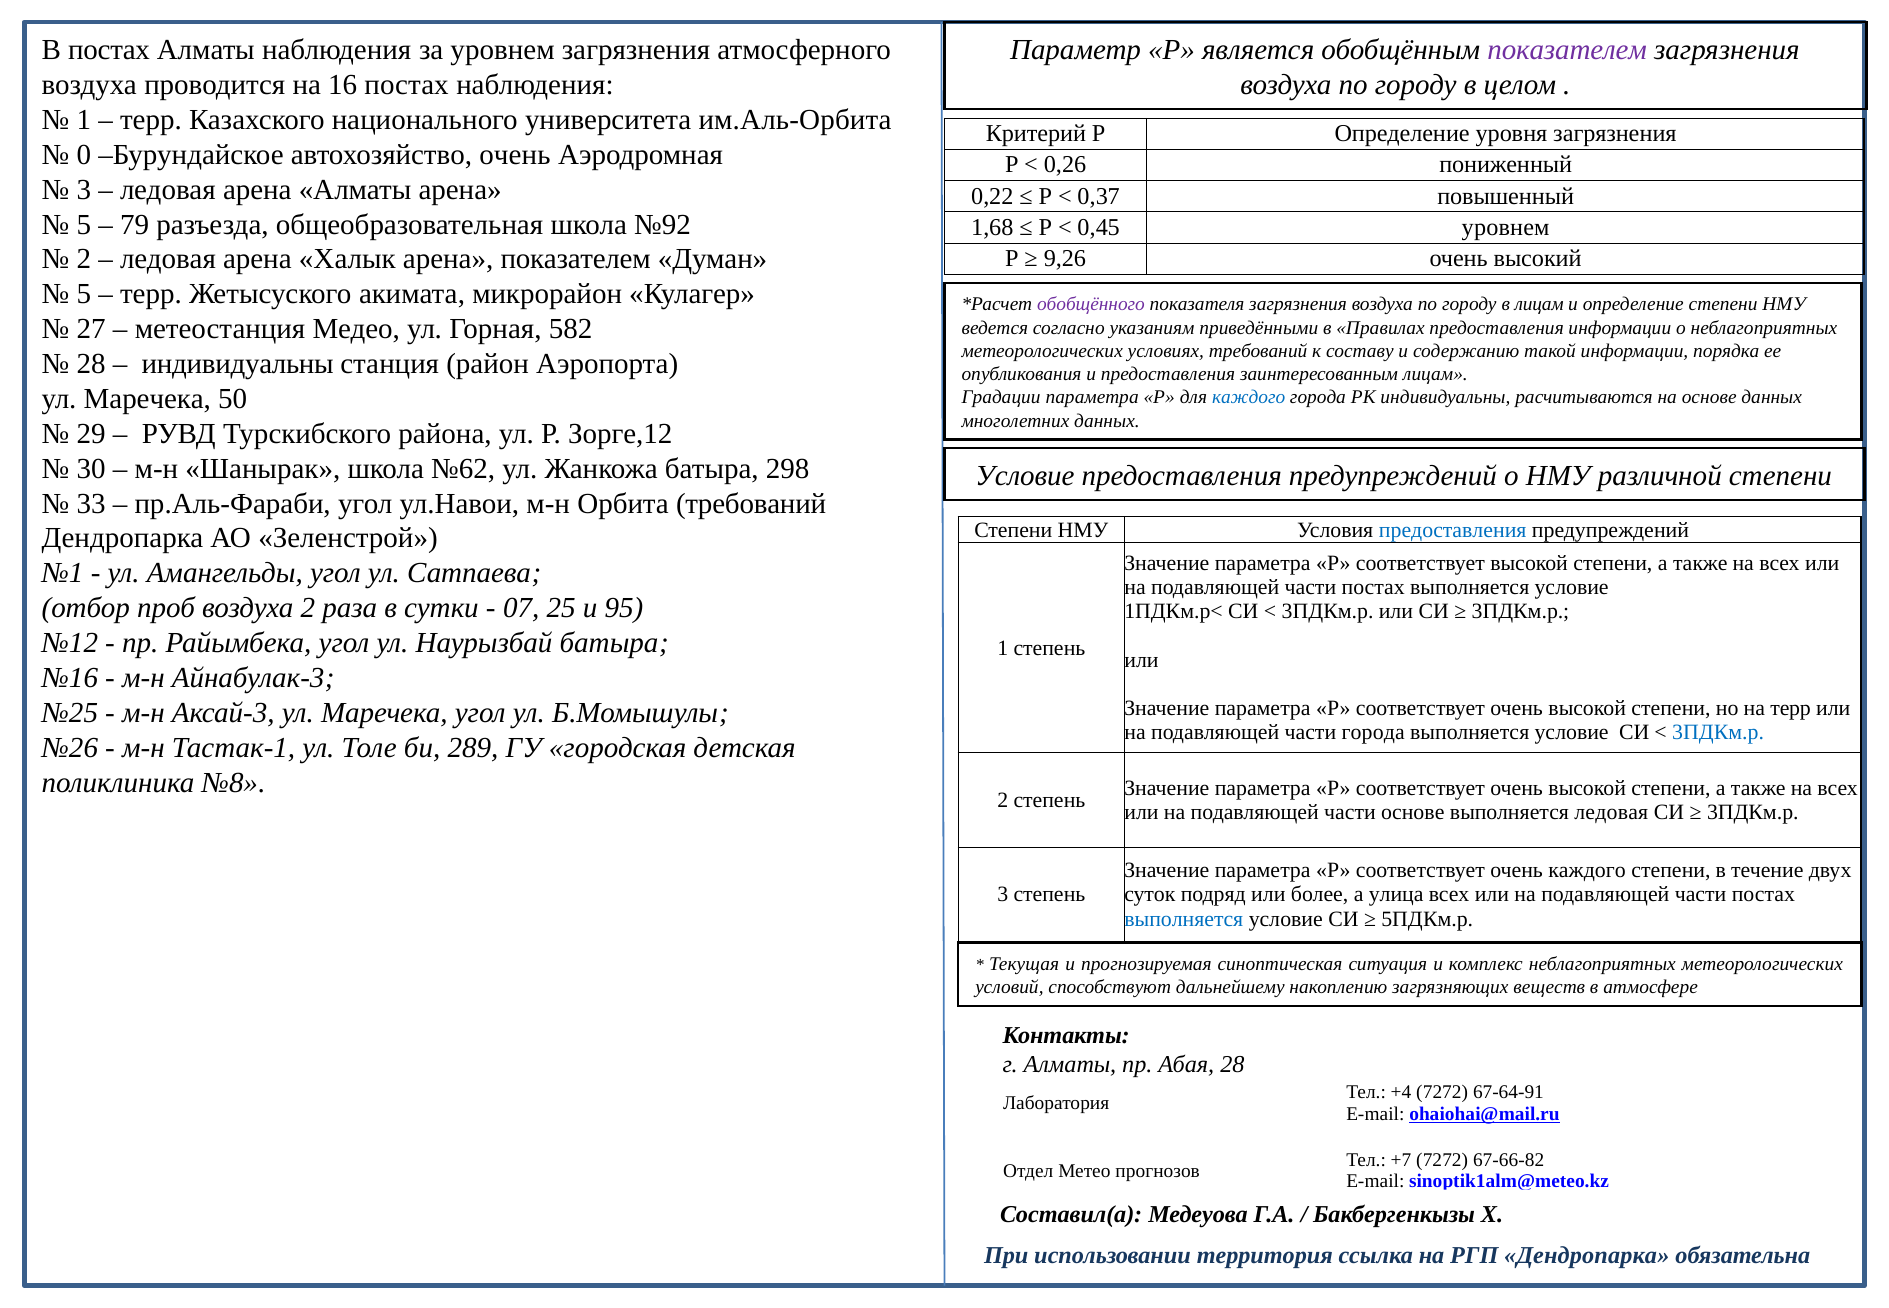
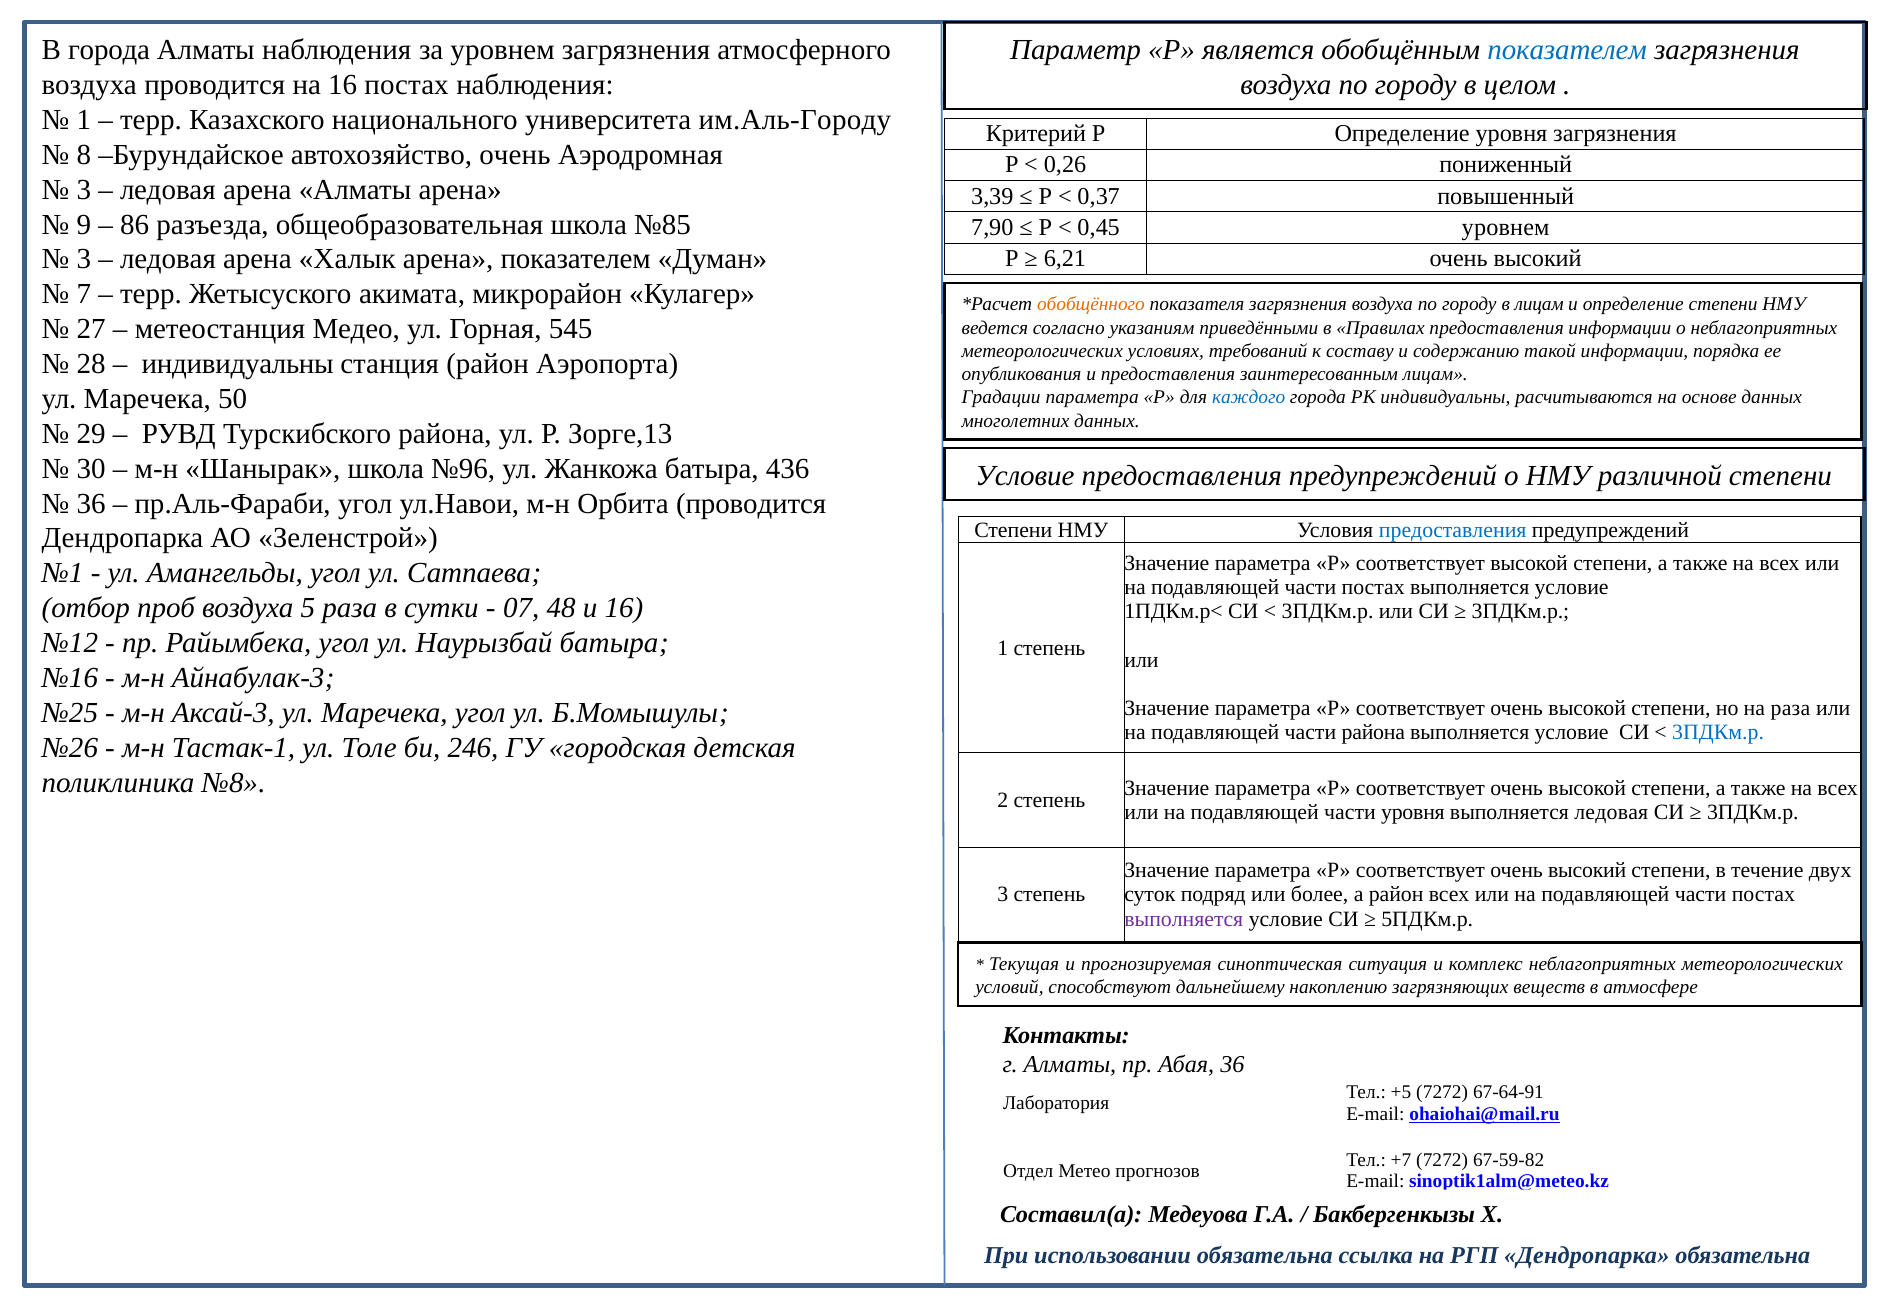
В постах: постах -> города
показателем at (1567, 50) colour: purple -> blue
им.Аль-Орбита: им.Аль-Орбита -> им.Аль-Городу
0: 0 -> 8
0,22: 0,22 -> 3,39
5 at (84, 224): 5 -> 9
79: 79 -> 86
№92: №92 -> №85
1,68: 1,68 -> 7,90
2 at (84, 259): 2 -> 3
9,26: 9,26 -> 6,21
5 at (84, 294): 5 -> 7
обобщённого colour: purple -> orange
582: 582 -> 545
Зорге,12: Зорге,12 -> Зорге,13
№62: №62 -> №96
298: 298 -> 436
33 at (91, 503): 33 -> 36
Орбита требований: требований -> проводится
воздуха 2: 2 -> 5
25: 25 -> 48
и 95: 95 -> 16
на терр: терр -> раза
части города: города -> района
289: 289 -> 246
части основе: основе -> уровня
соответствует очень каждого: каждого -> высокий
а улица: улица -> район
выполняется at (1184, 919) colour: blue -> purple
Абая 28: 28 -> 36
+4: +4 -> +5
67-66-82: 67-66-82 -> 67-59-82
использовании территория: территория -> обязательна
